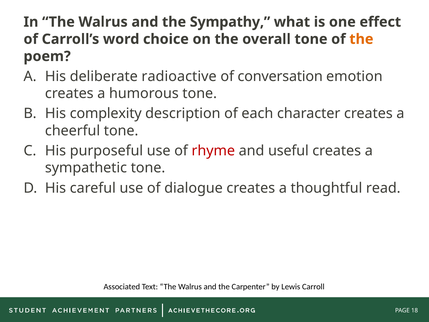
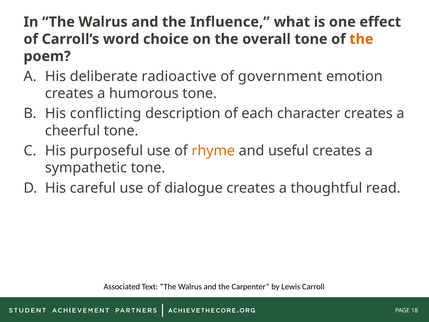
Sympathy: Sympathy -> Influence
conversation: conversation -> government
complexity: complexity -> conflicting
rhyme colour: red -> orange
